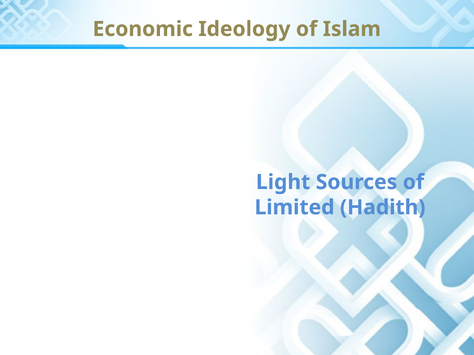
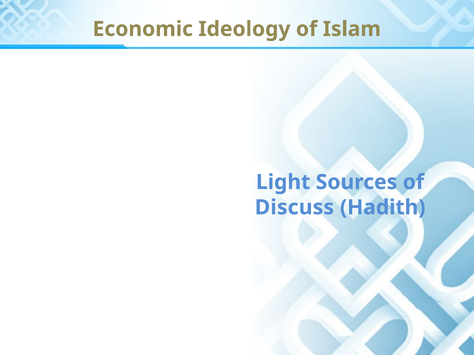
Limited: Limited -> Discuss
